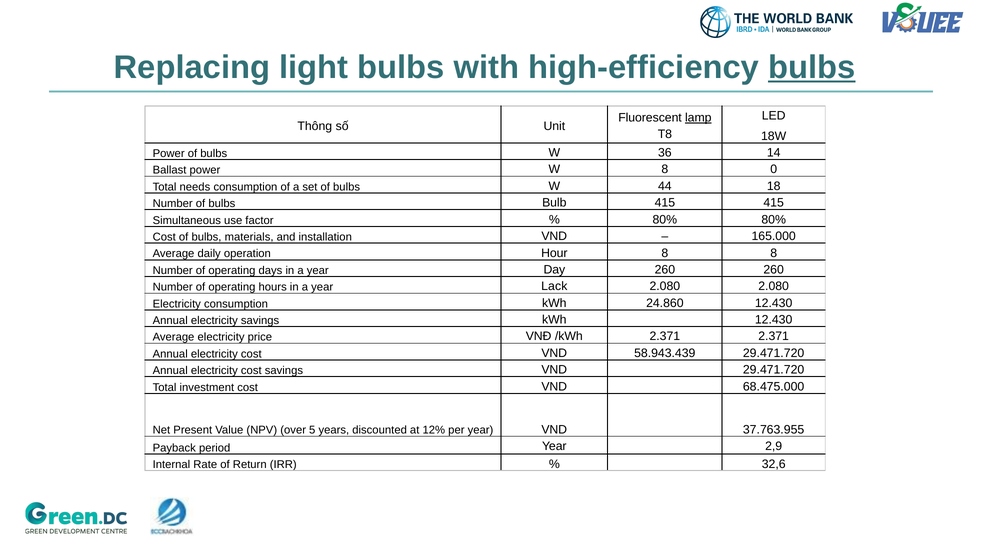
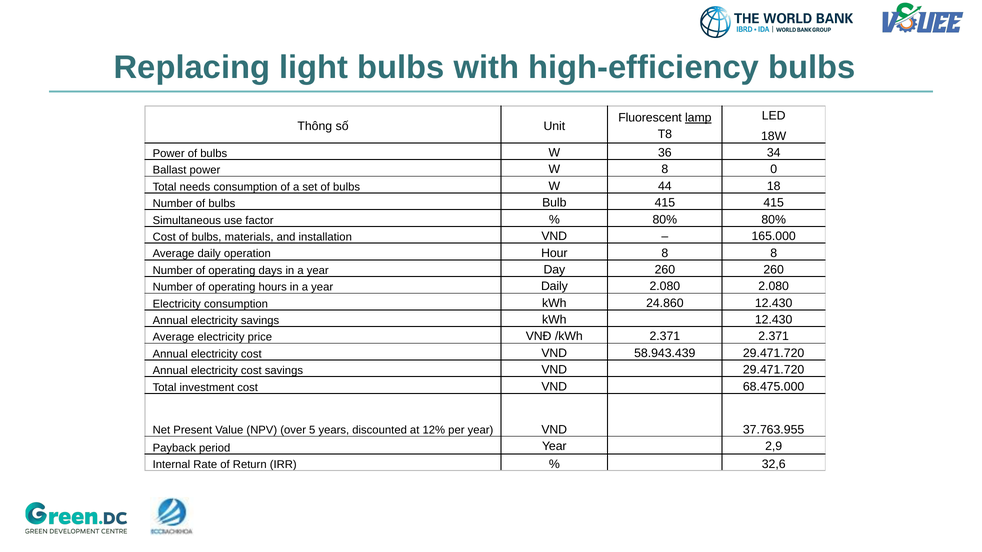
bulbs at (812, 68) underline: present -> none
14: 14 -> 34
year Lack: Lack -> Daily
